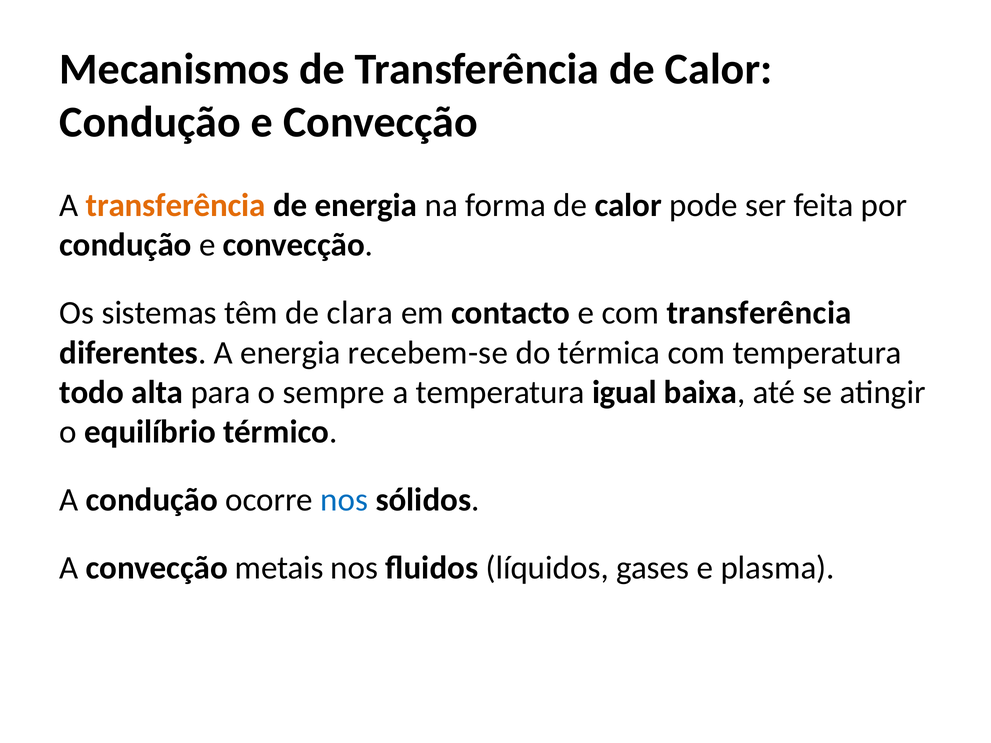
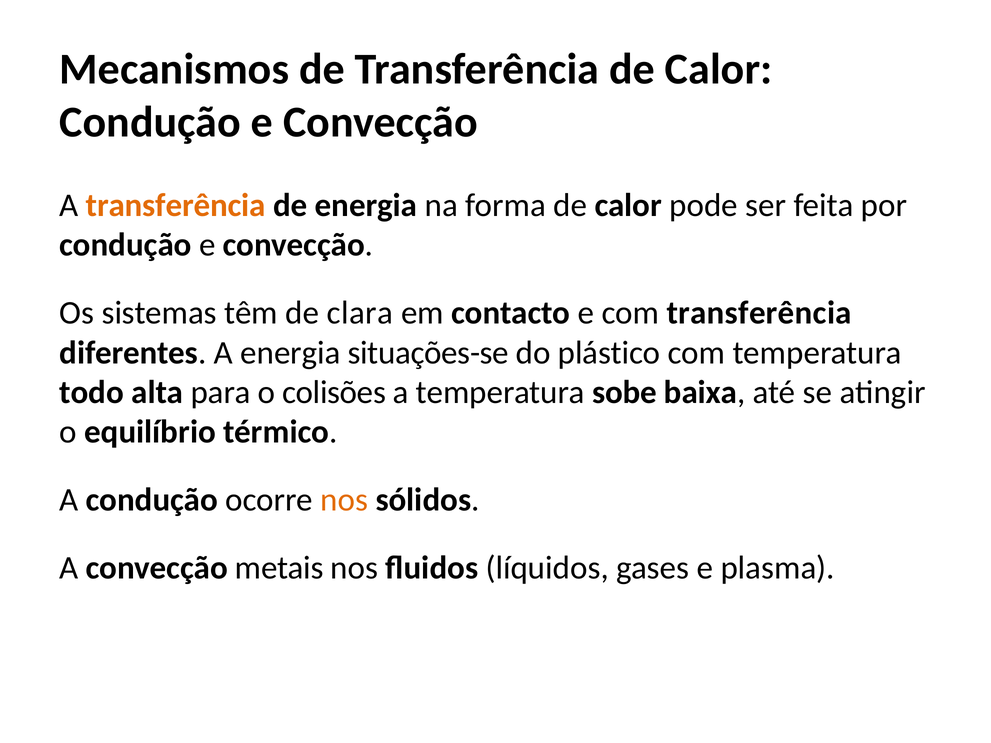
recebem-se: recebem-se -> situações-se
térmica: térmica -> plástico
sempre: sempre -> colisões
igual: igual -> sobe
nos at (344, 500) colour: blue -> orange
